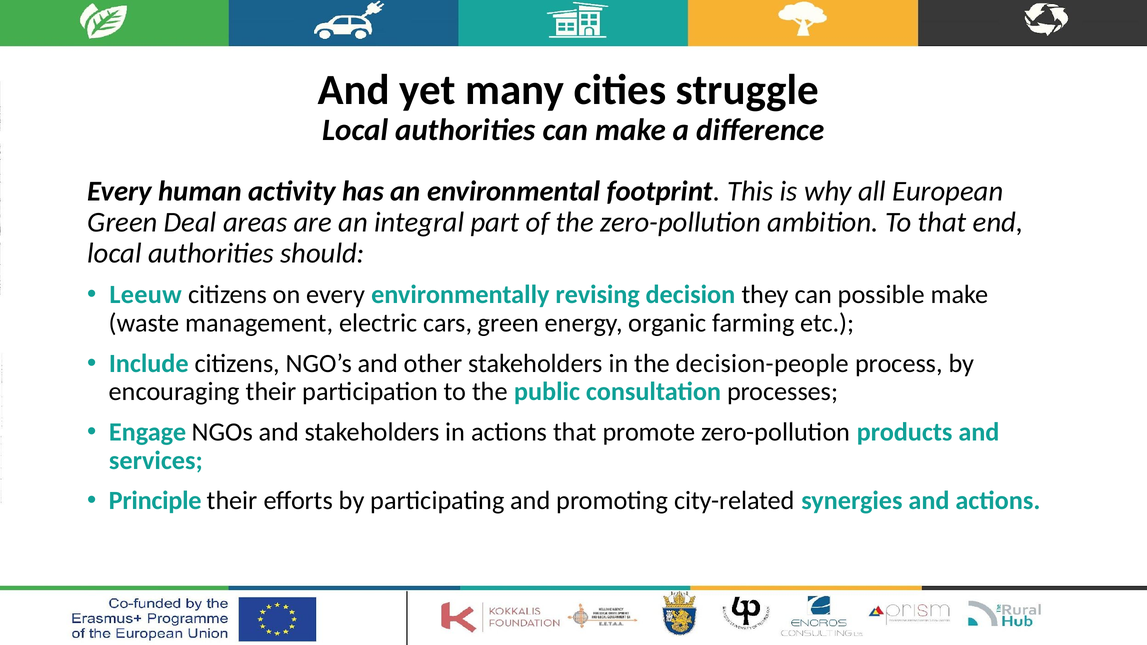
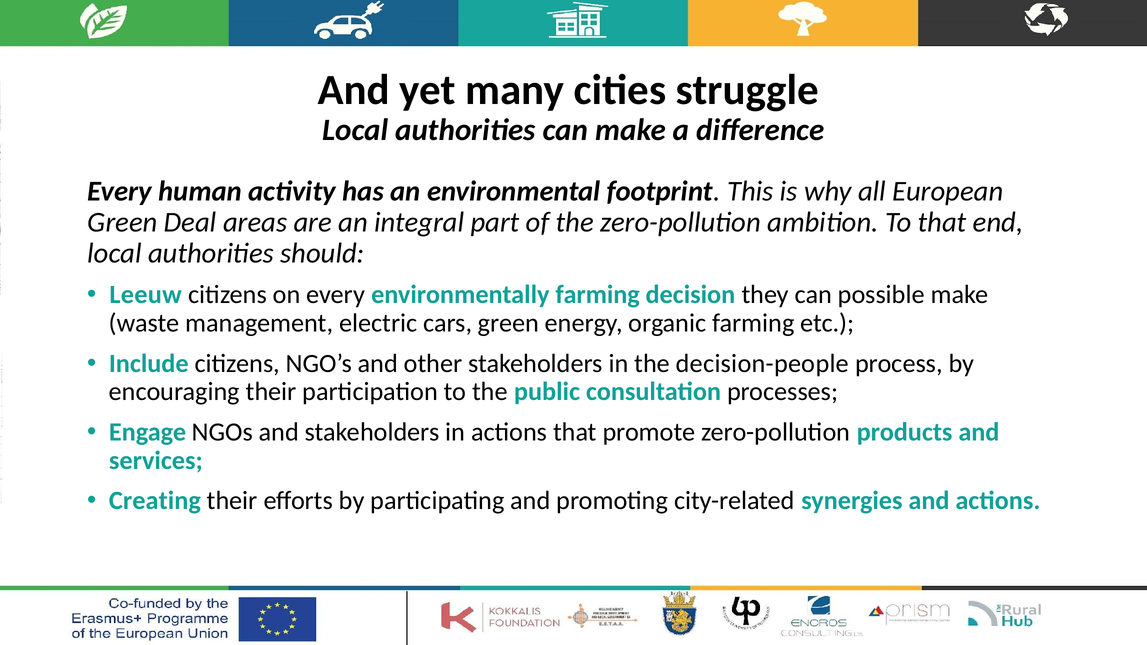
environmentally revising: revising -> farming
Principle: Principle -> Creating
